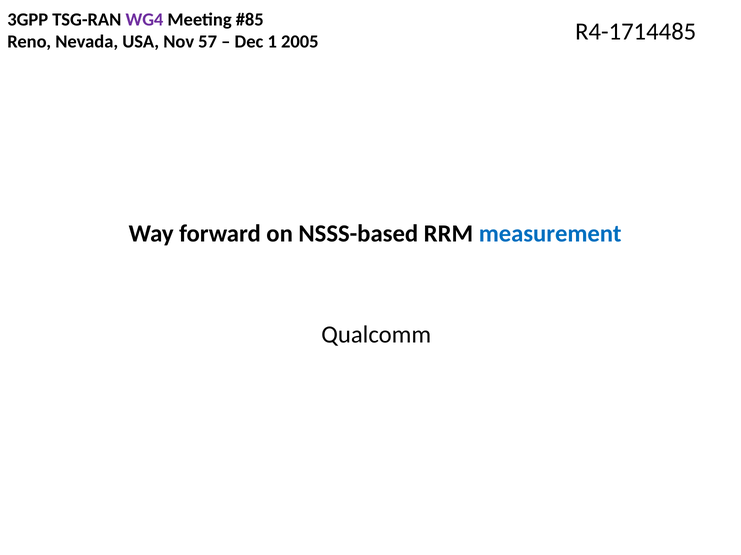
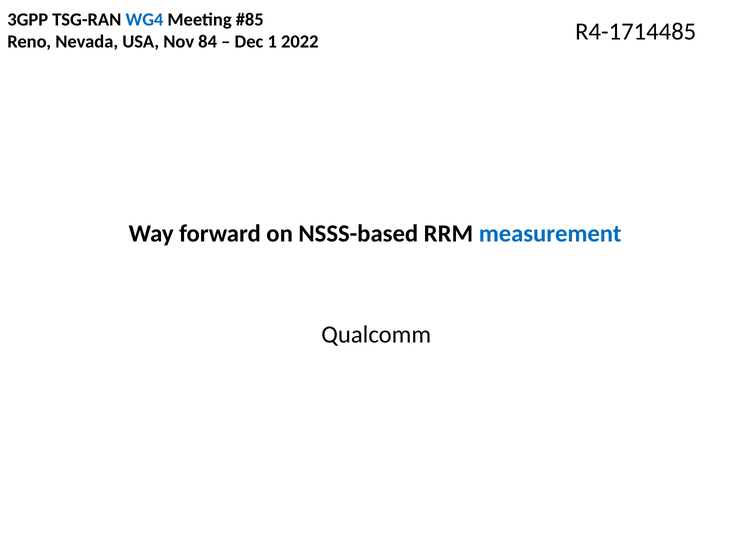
WG4 colour: purple -> blue
57: 57 -> 84
2005: 2005 -> 2022
